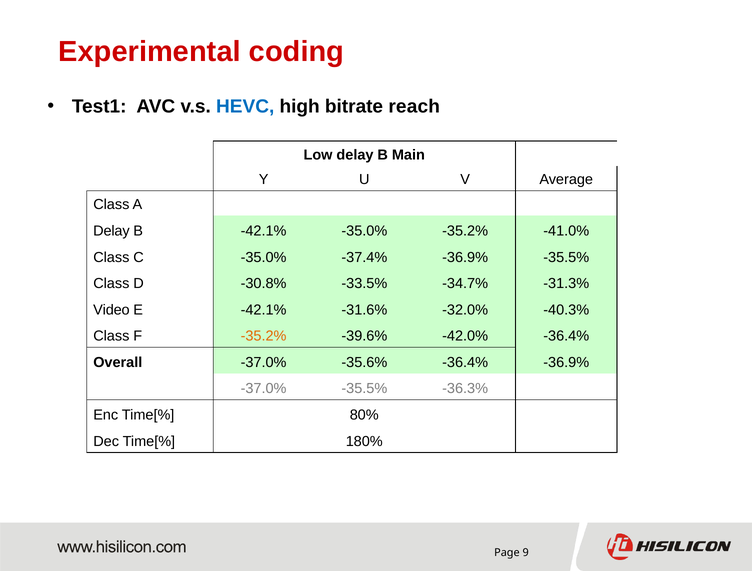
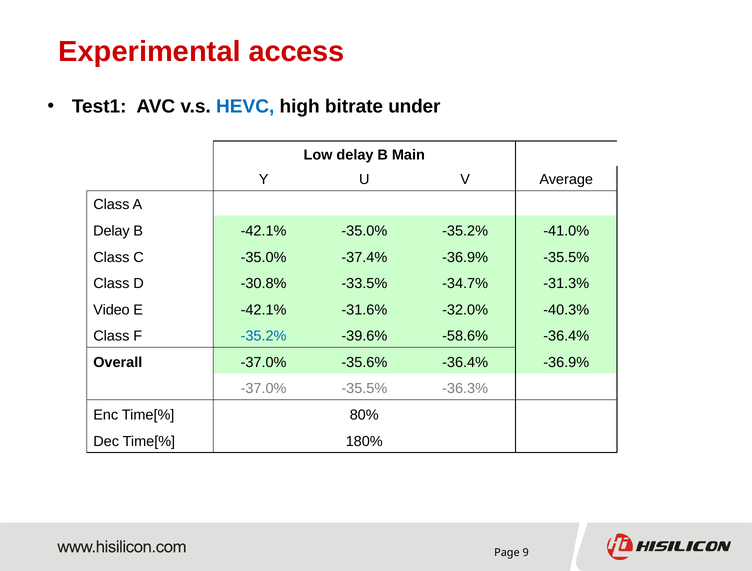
coding: coding -> access
reach: reach -> under
-35.2% at (264, 336) colour: orange -> blue
-42.0%: -42.0% -> -58.6%
